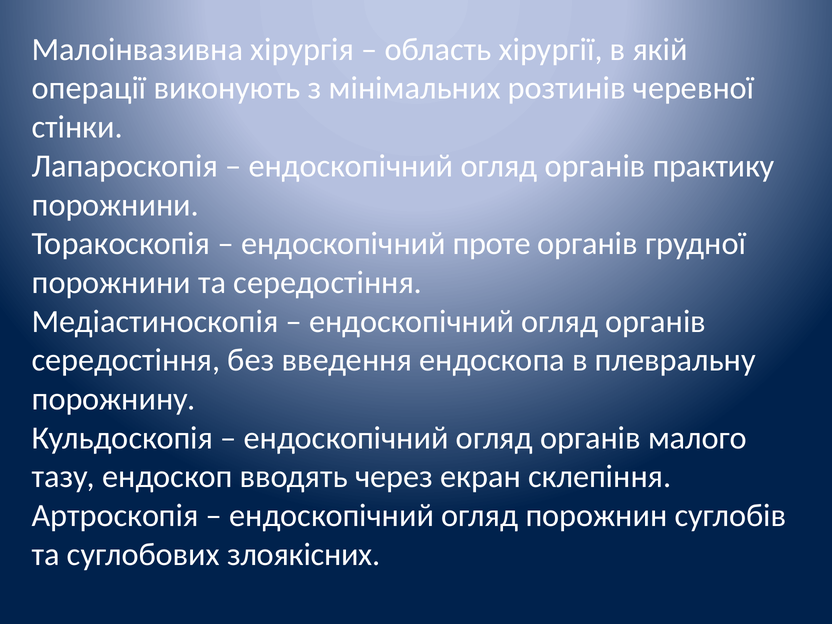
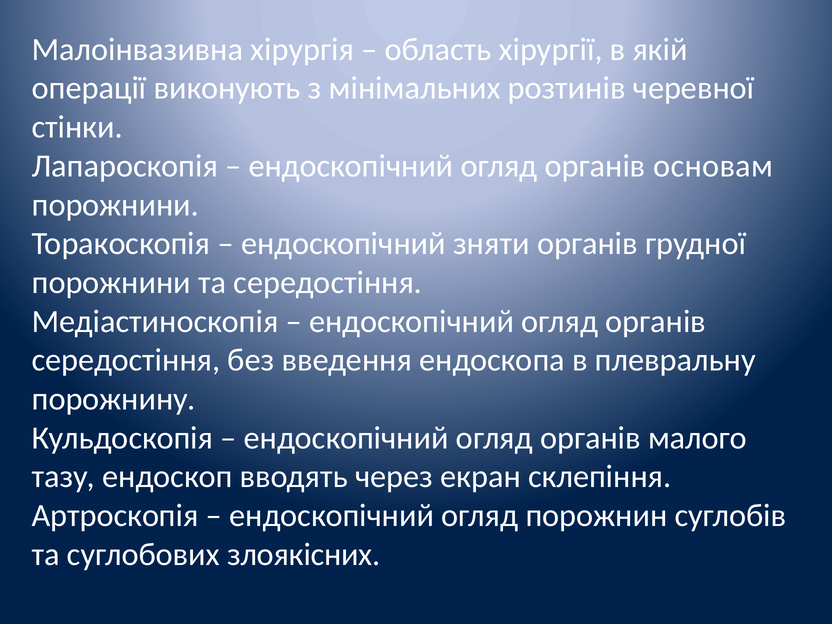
практику: практику -> основам
проте: проте -> зняти
